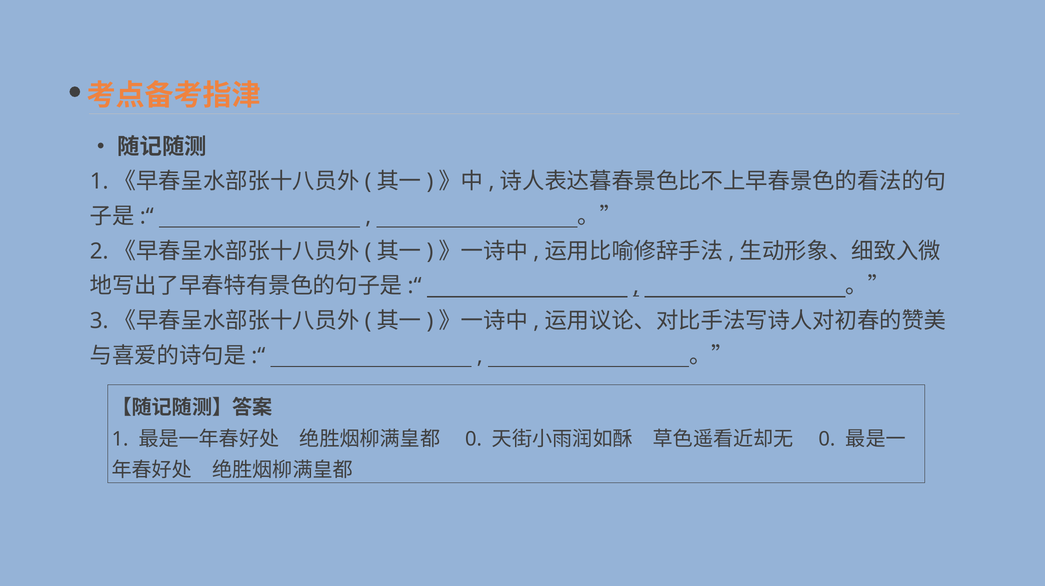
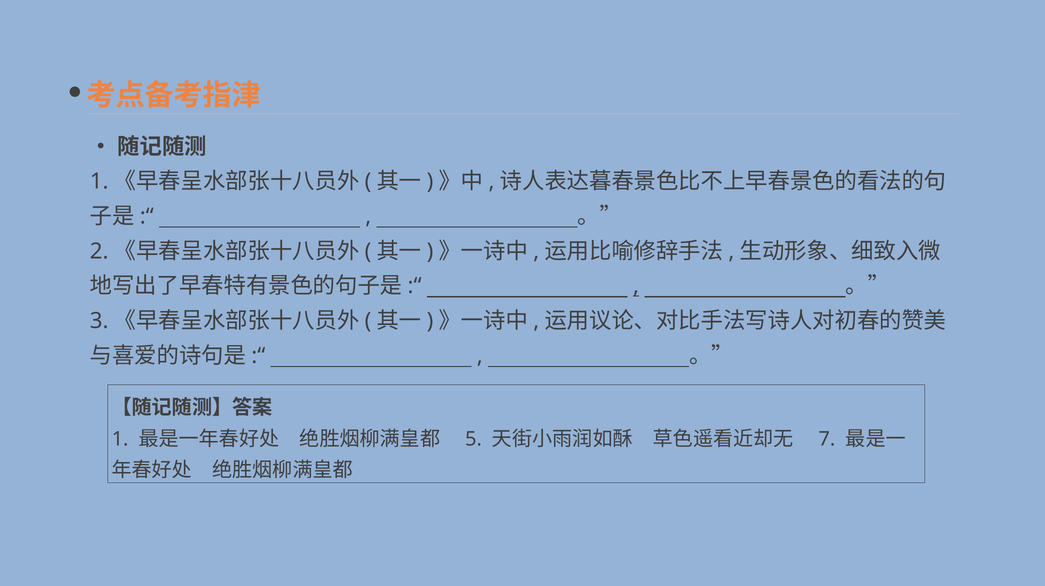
0 at (473, 439): 0 -> 5
0 at (827, 439): 0 -> 7
